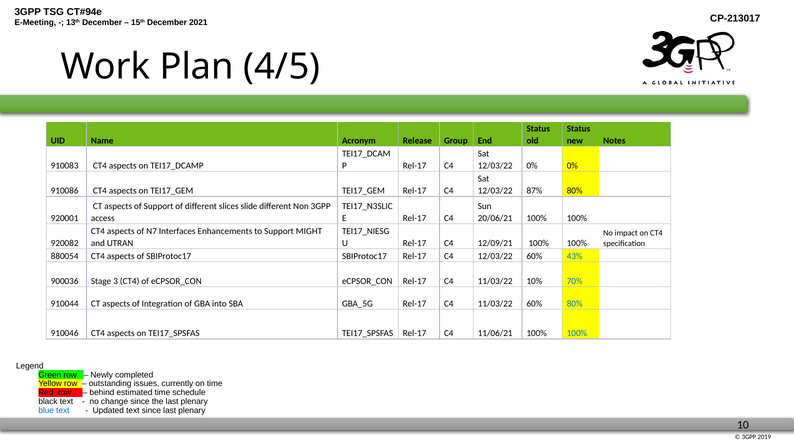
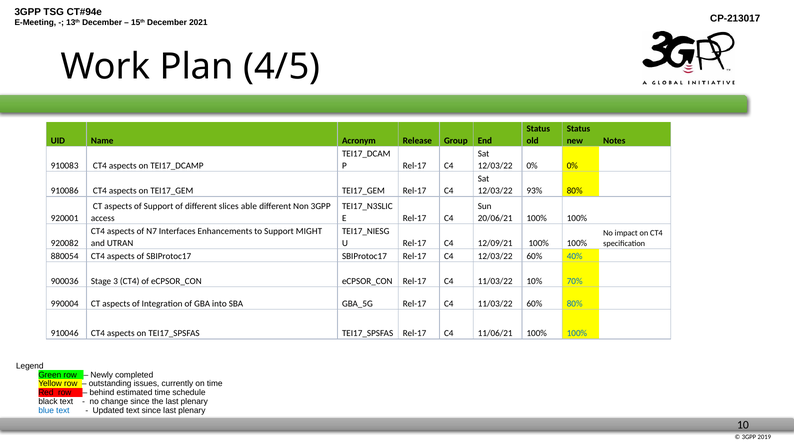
87%: 87% -> 93%
slide: slide -> able
43%: 43% -> 40%
910044: 910044 -> 990004
